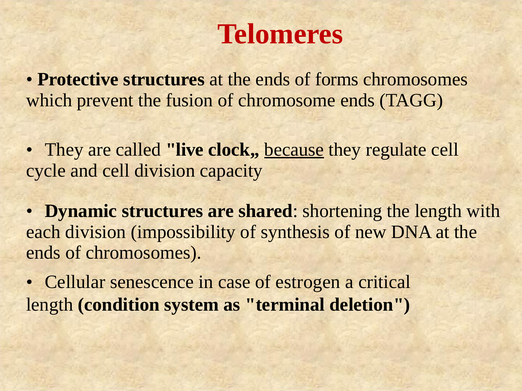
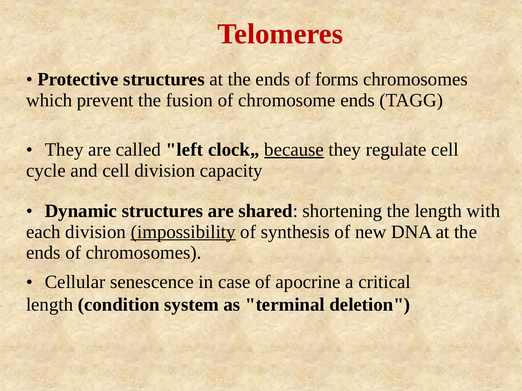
live: live -> left
impossibility underline: none -> present
estrogen: estrogen -> apocrine
